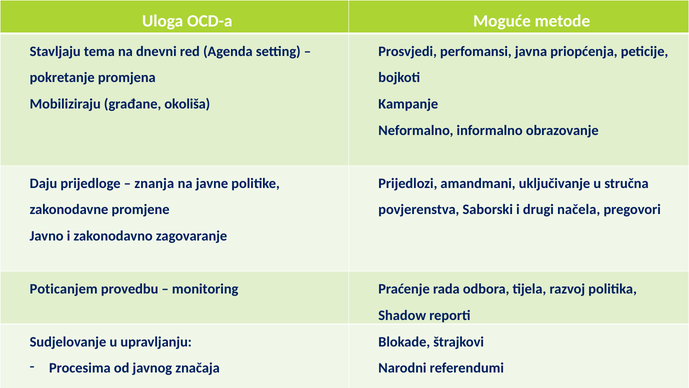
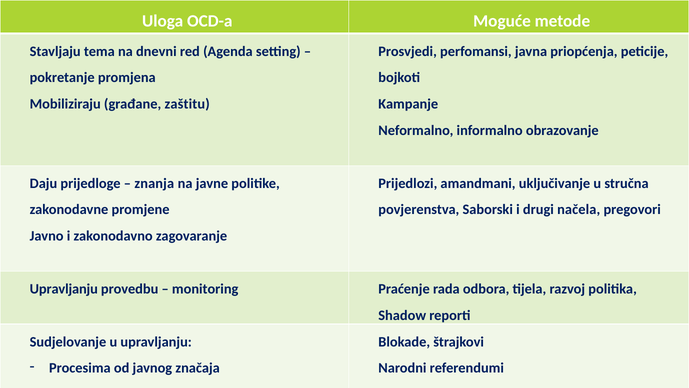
okoliša: okoliša -> zaštitu
Poticanjem at (64, 289): Poticanjem -> Upravljanju
